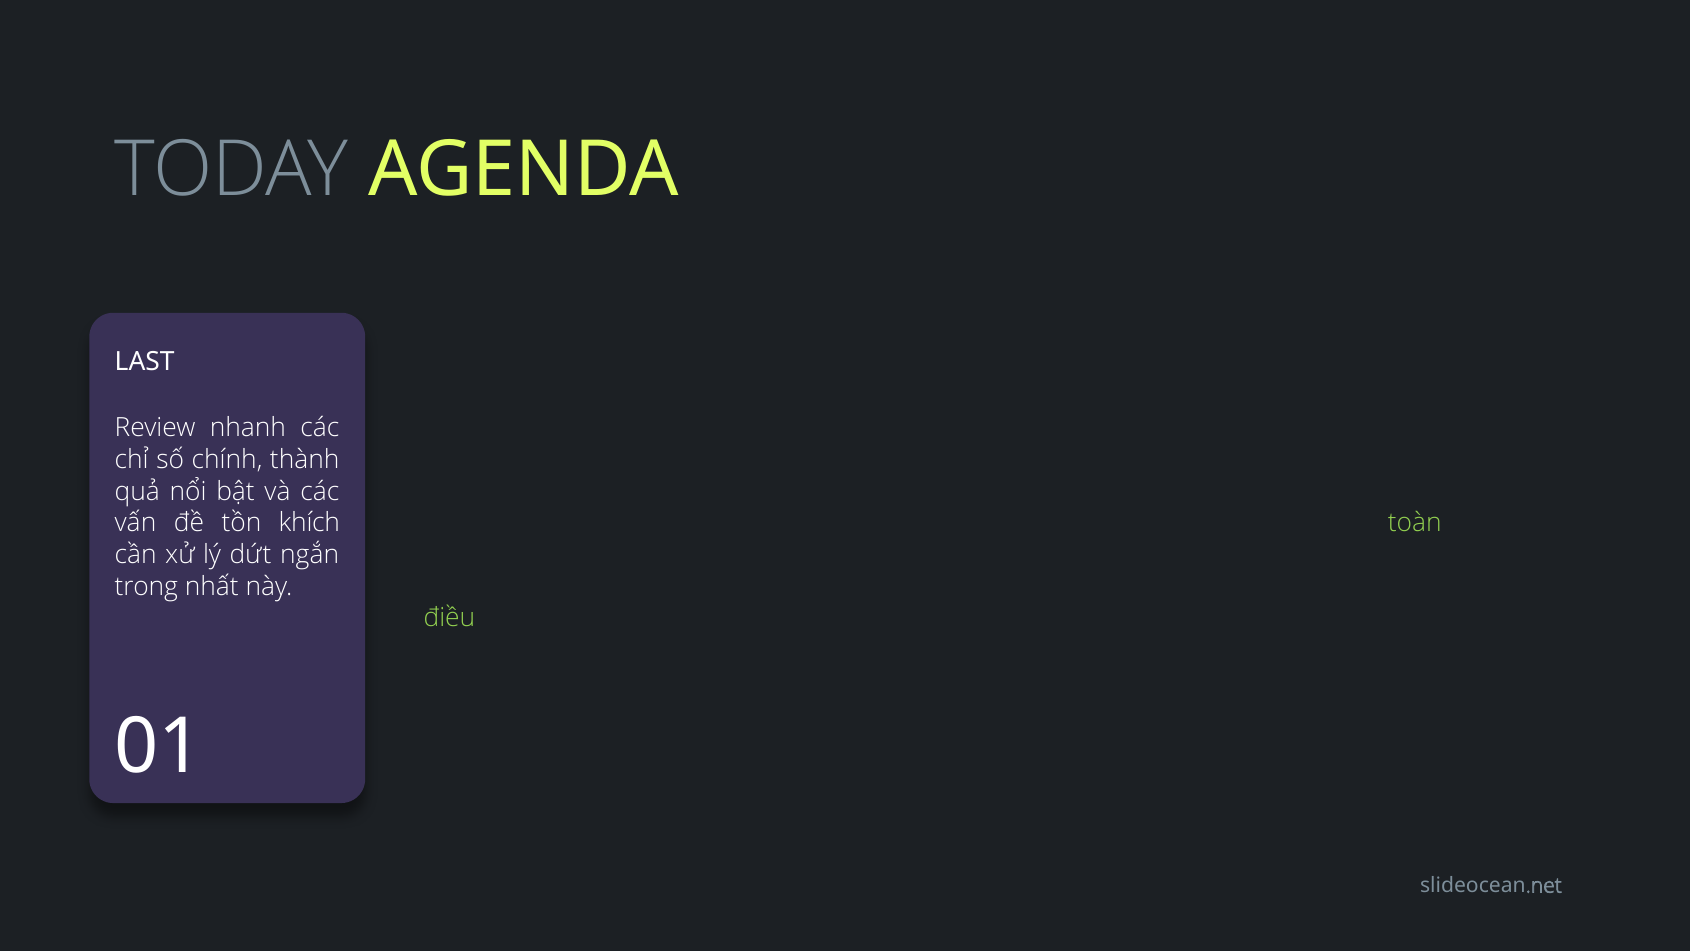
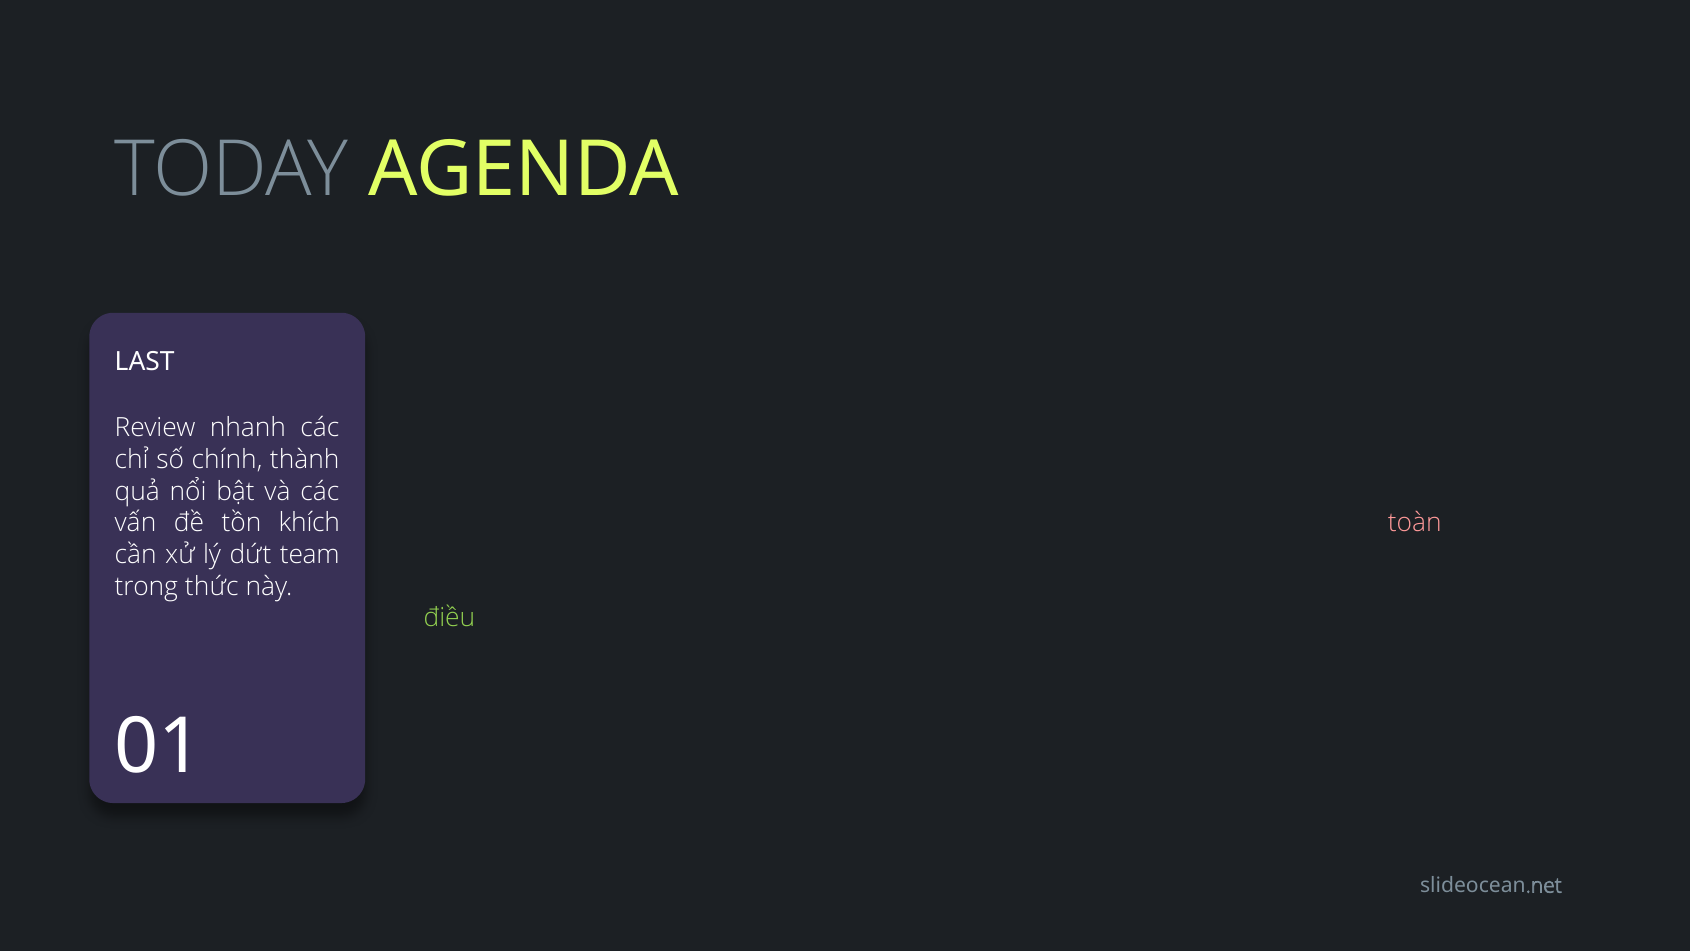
toàn colour: light green -> pink
dứt ngắn: ngắn -> team
trong nhất: nhất -> thức
